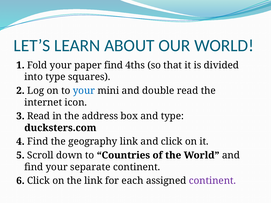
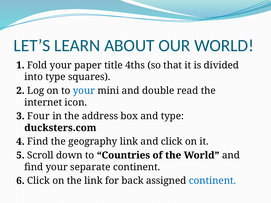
paper find: find -> title
3 Read: Read -> Four
each: each -> back
continent at (212, 181) colour: purple -> blue
